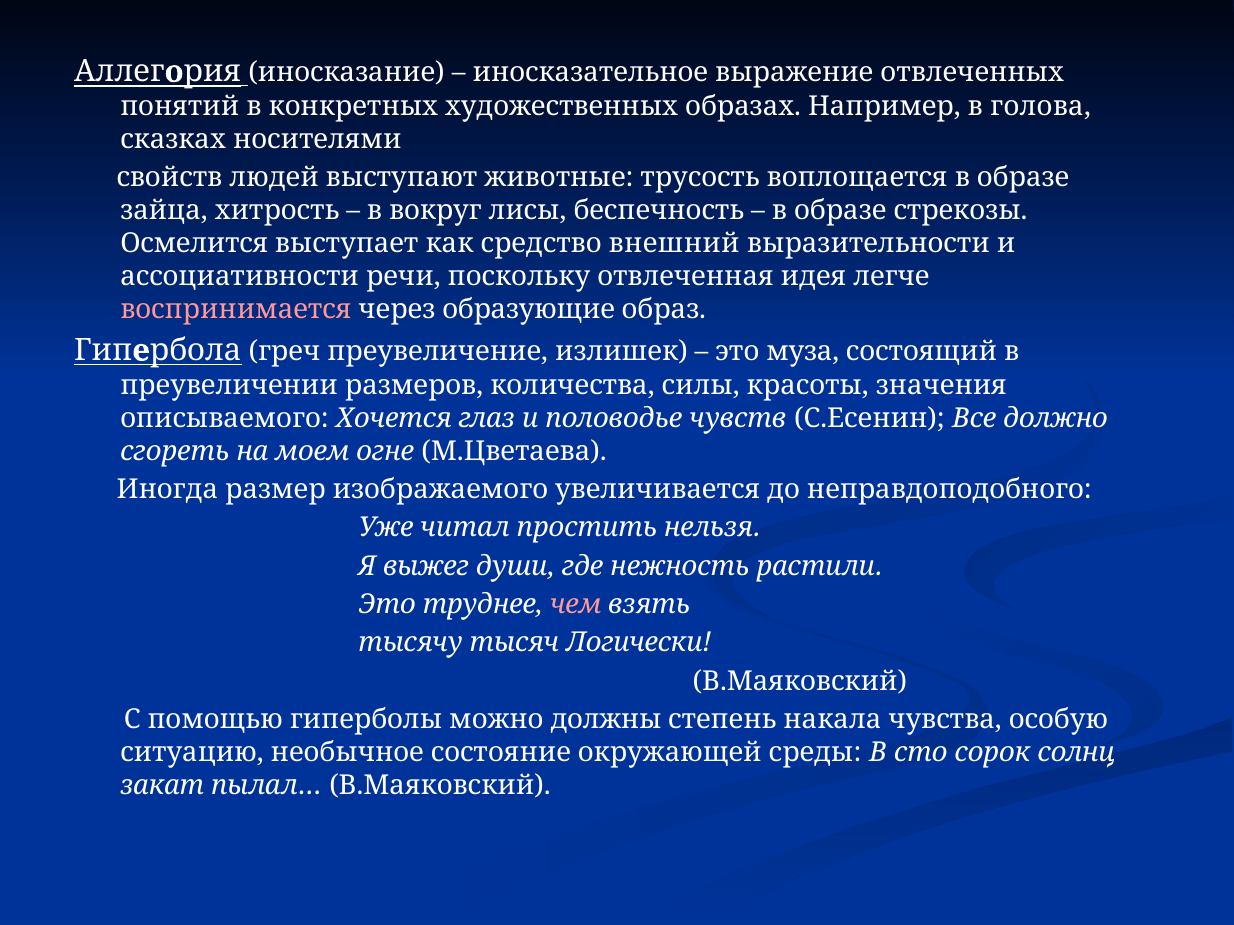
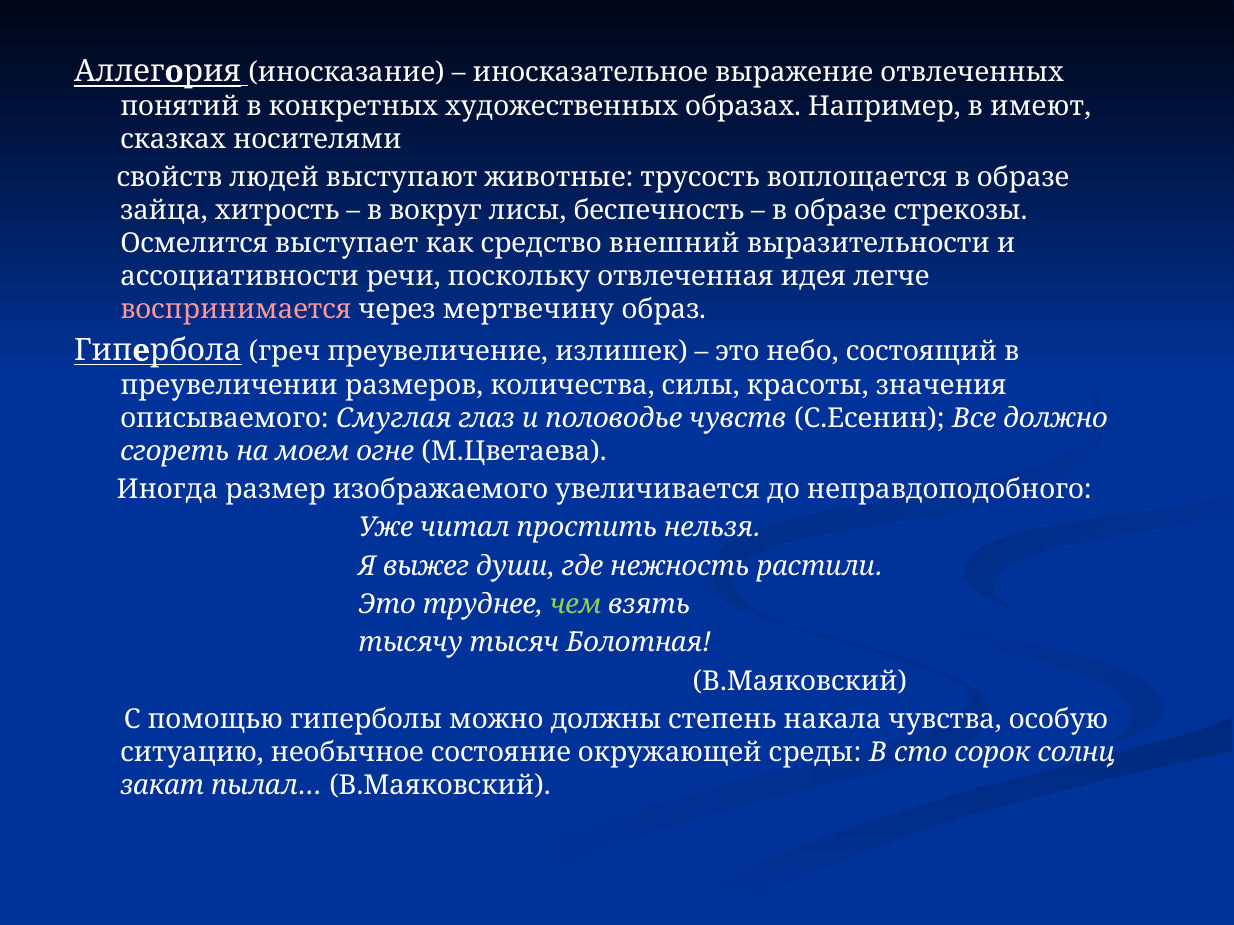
голова: голова -> имеют
образующие: образующие -> мертвечину
муза: муза -> небо
Хочется: Хочется -> Смуглая
чем colour: pink -> light green
Логически: Логически -> Болотная
